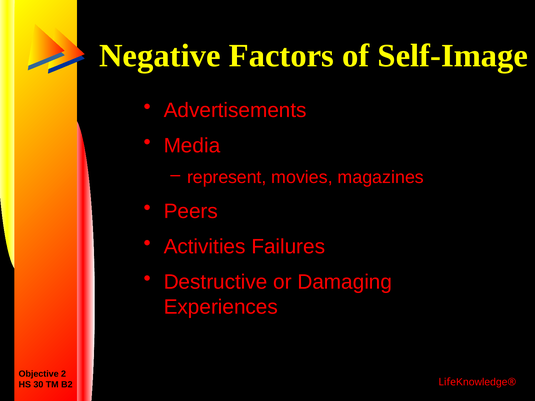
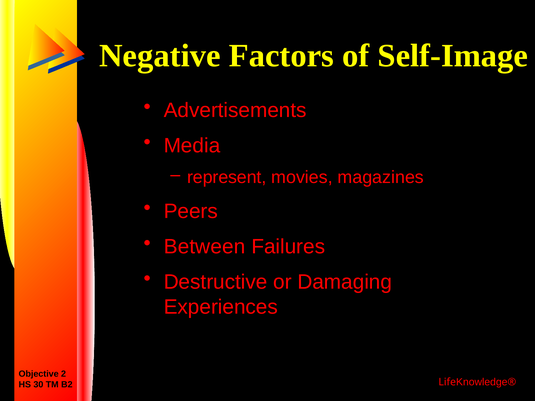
Activities: Activities -> Between
